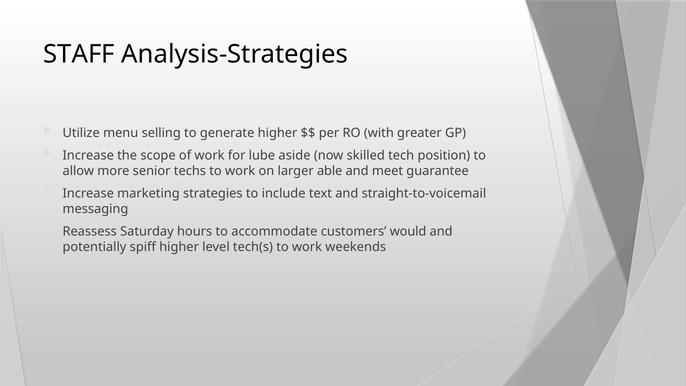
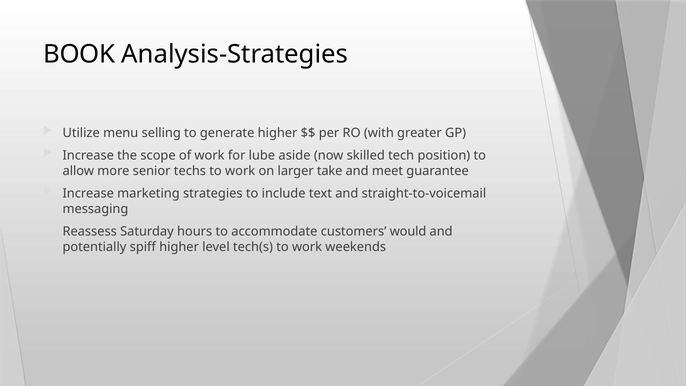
STAFF: STAFF -> BOOK
able: able -> take
